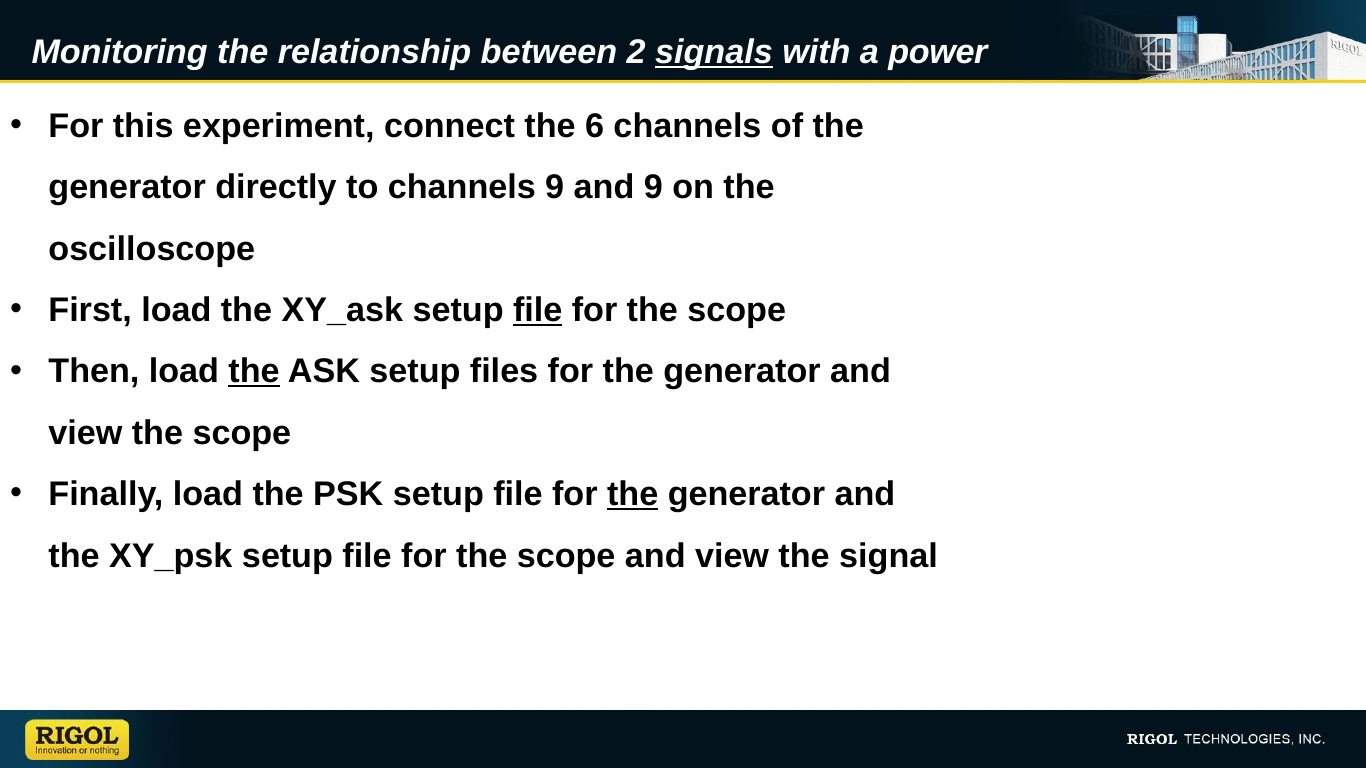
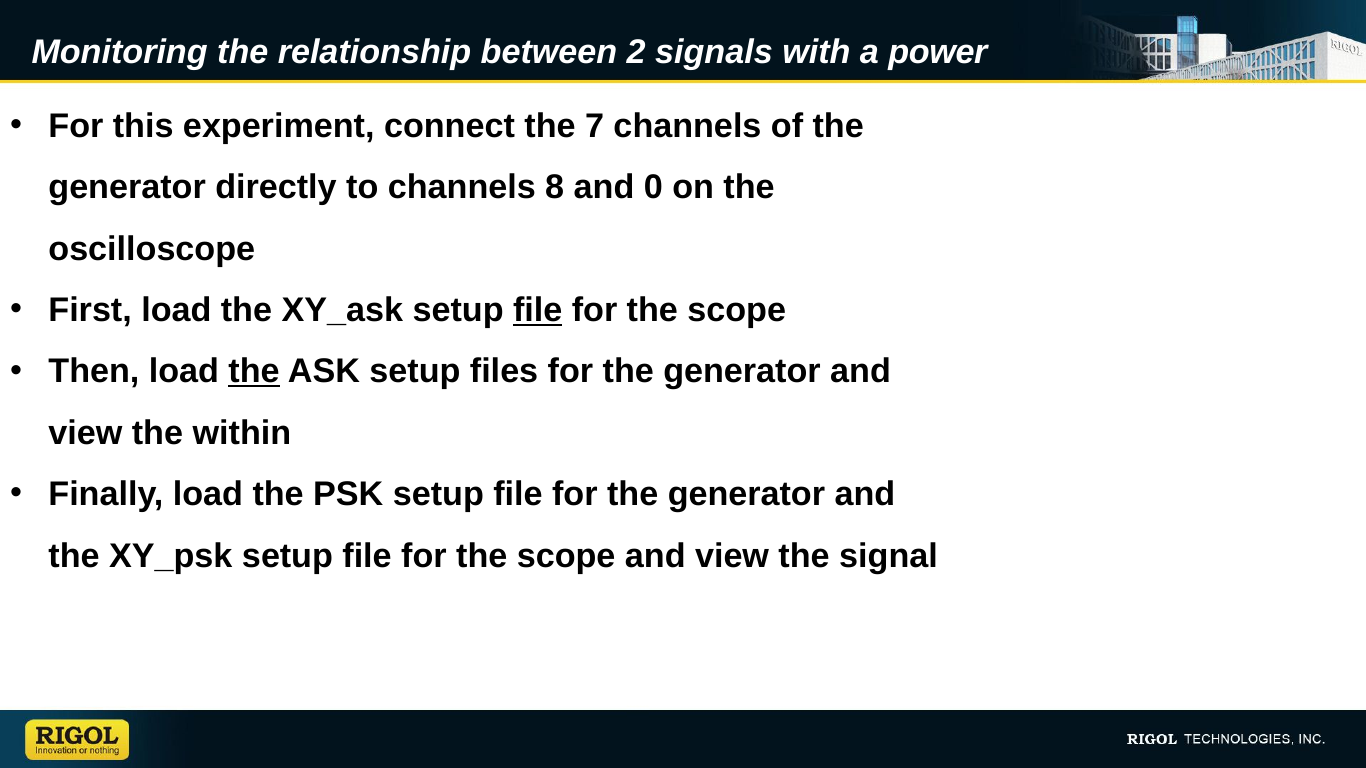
signals underline: present -> none
6: 6 -> 7
channels 9: 9 -> 8
and 9: 9 -> 0
view the scope: scope -> within
the at (633, 495) underline: present -> none
